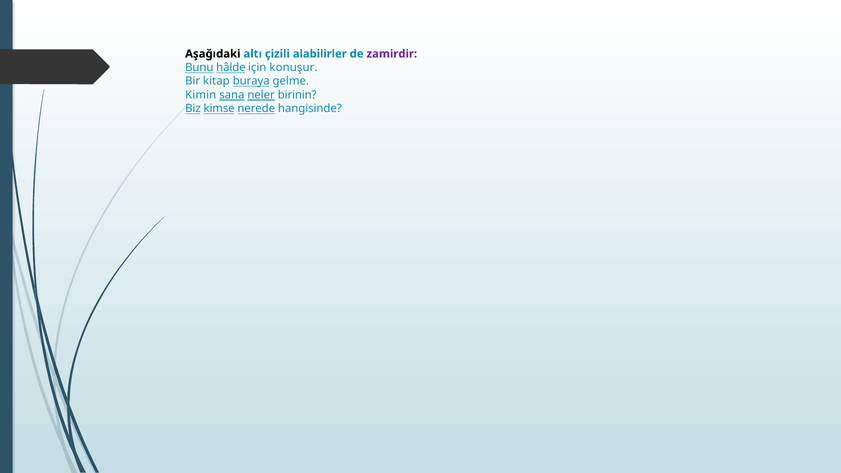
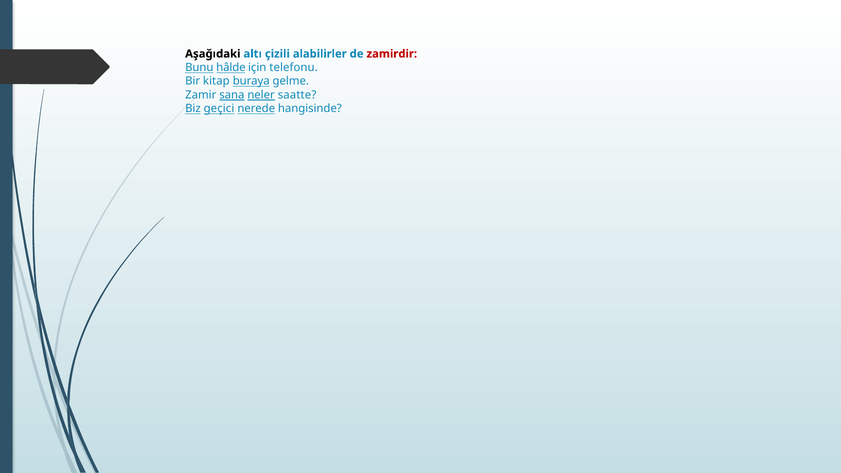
zamirdir colour: purple -> red
konuşur: konuşur -> telefonu
Kimin: Kimin -> Zamir
birinin: birinin -> saatte
kimse: kimse -> geçici
